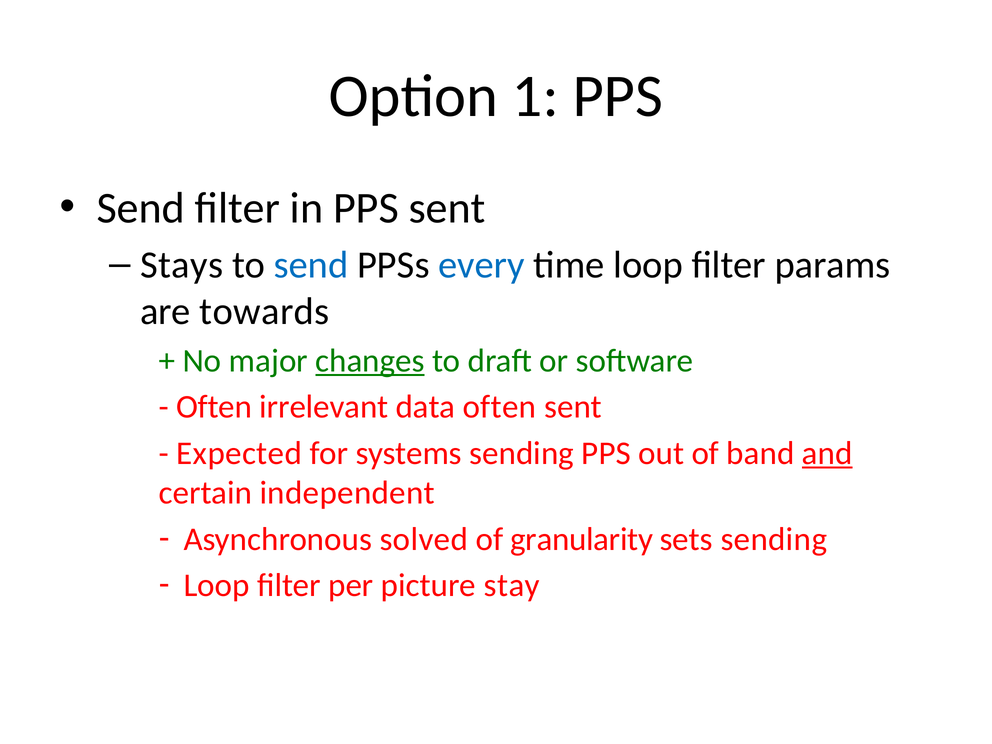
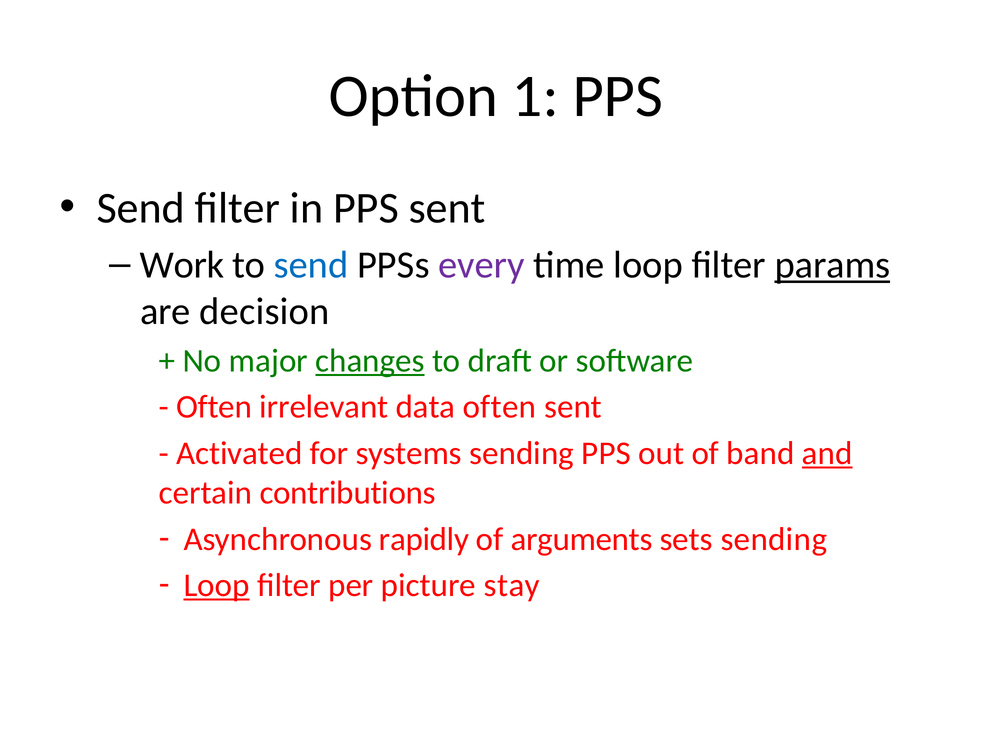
Stays: Stays -> Work
every colour: blue -> purple
params underline: none -> present
towards: towards -> decision
Expected: Expected -> Activated
independent: independent -> contributions
solved: solved -> rapidly
granularity: granularity -> arguments
Loop at (217, 585) underline: none -> present
